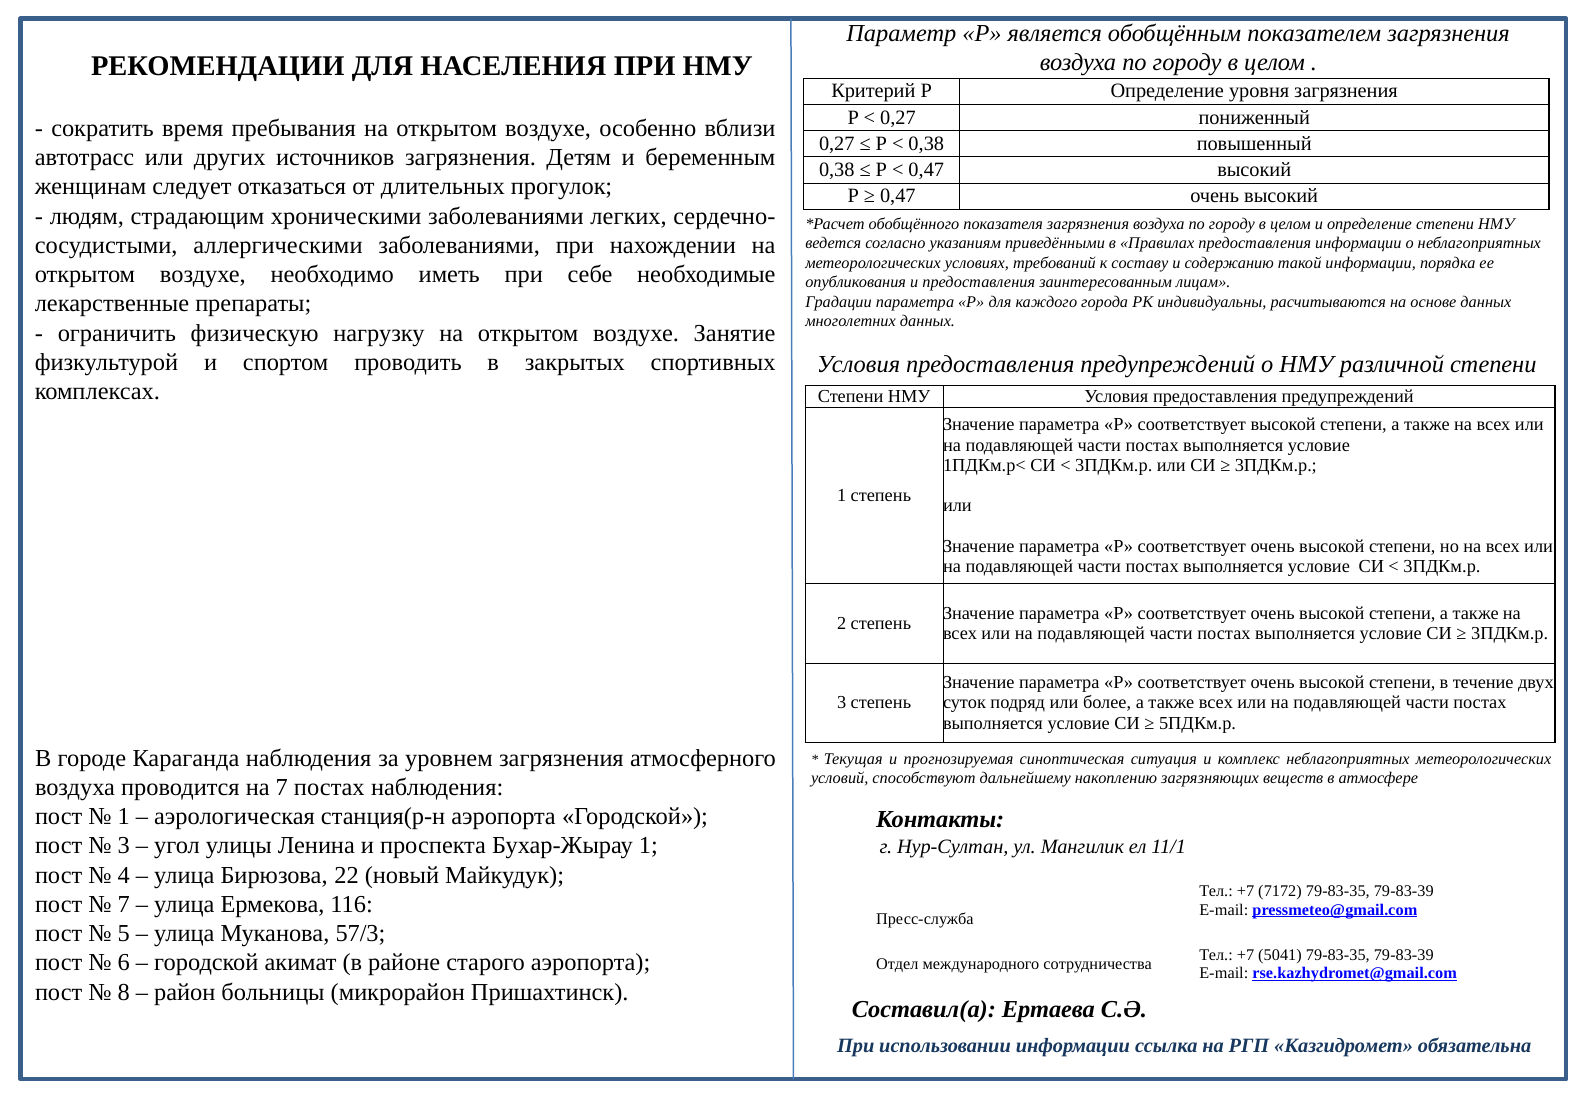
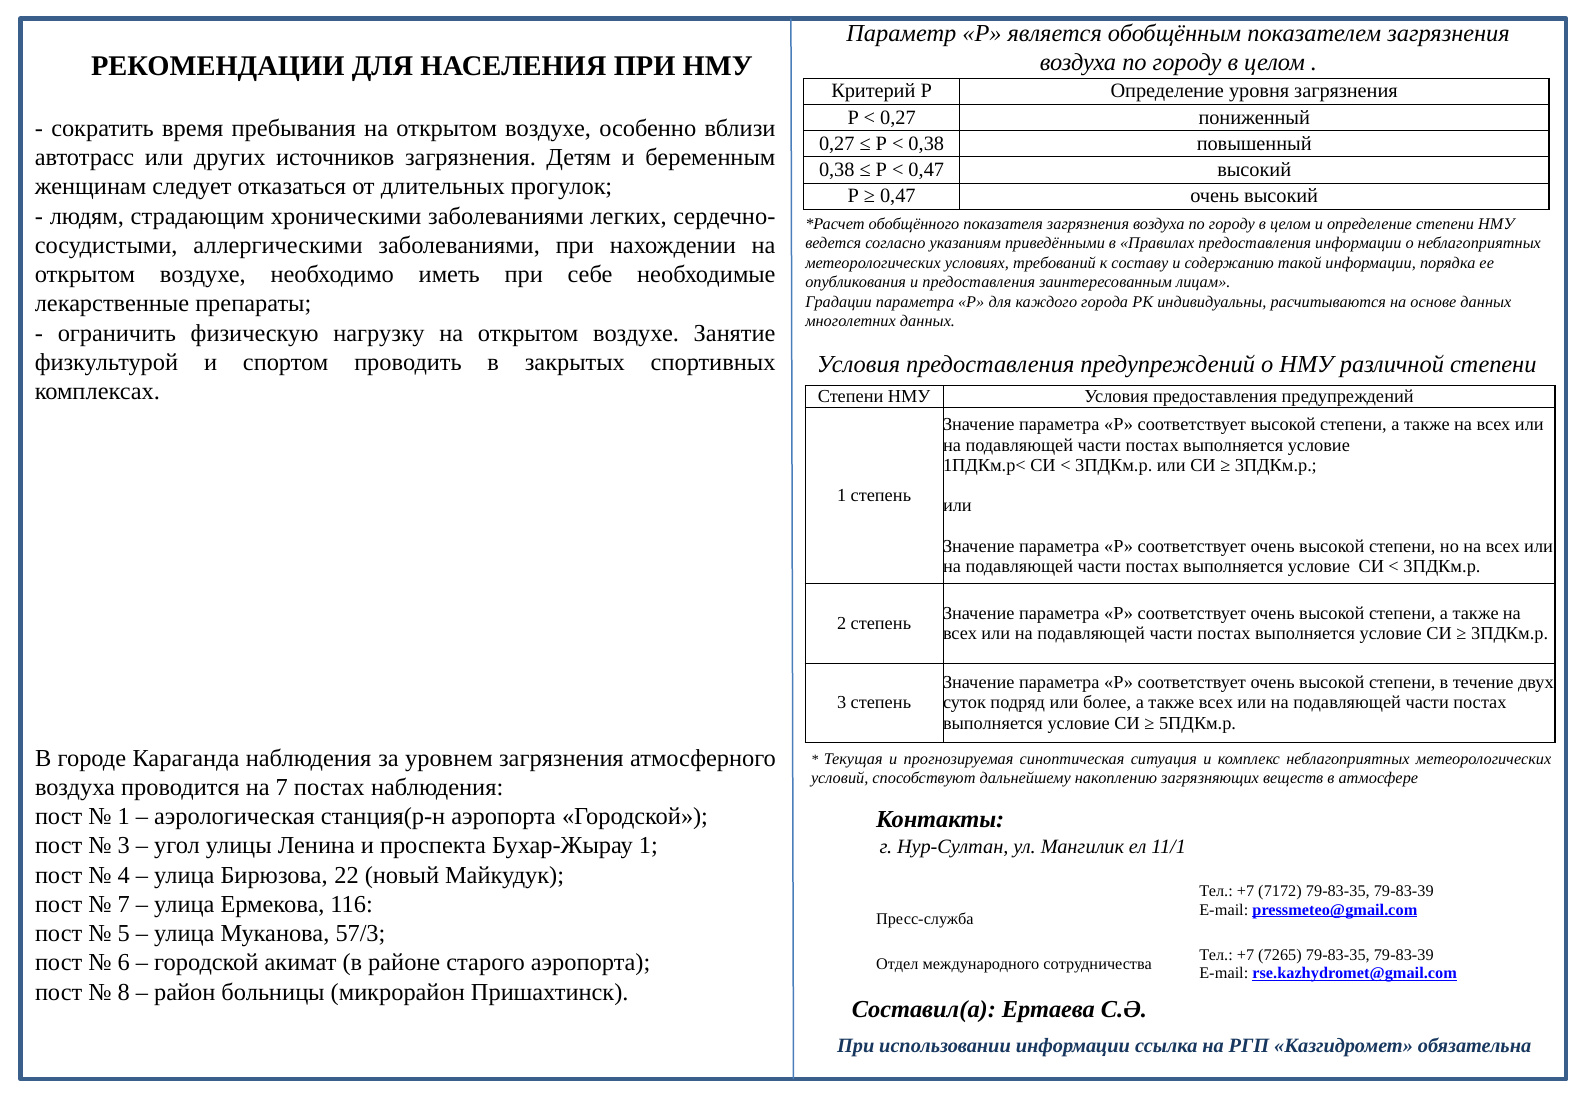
5041: 5041 -> 7265
